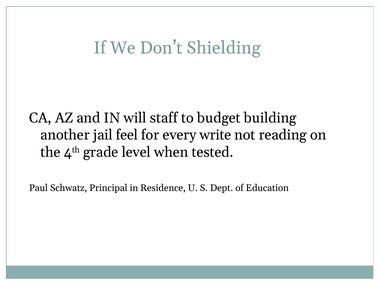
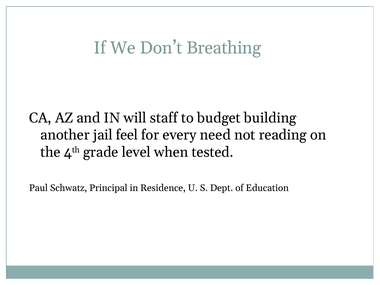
Shielding: Shielding -> Breathing
write: write -> need
